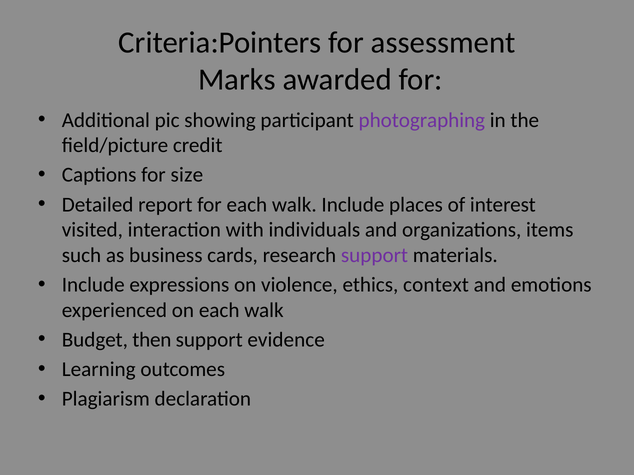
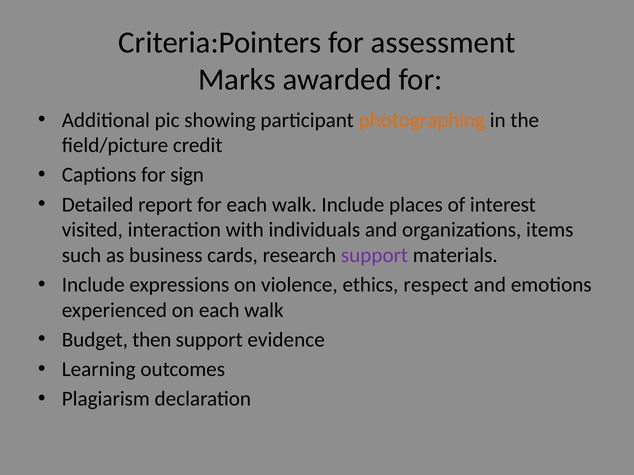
photographing colour: purple -> orange
size: size -> sign
context: context -> respect
